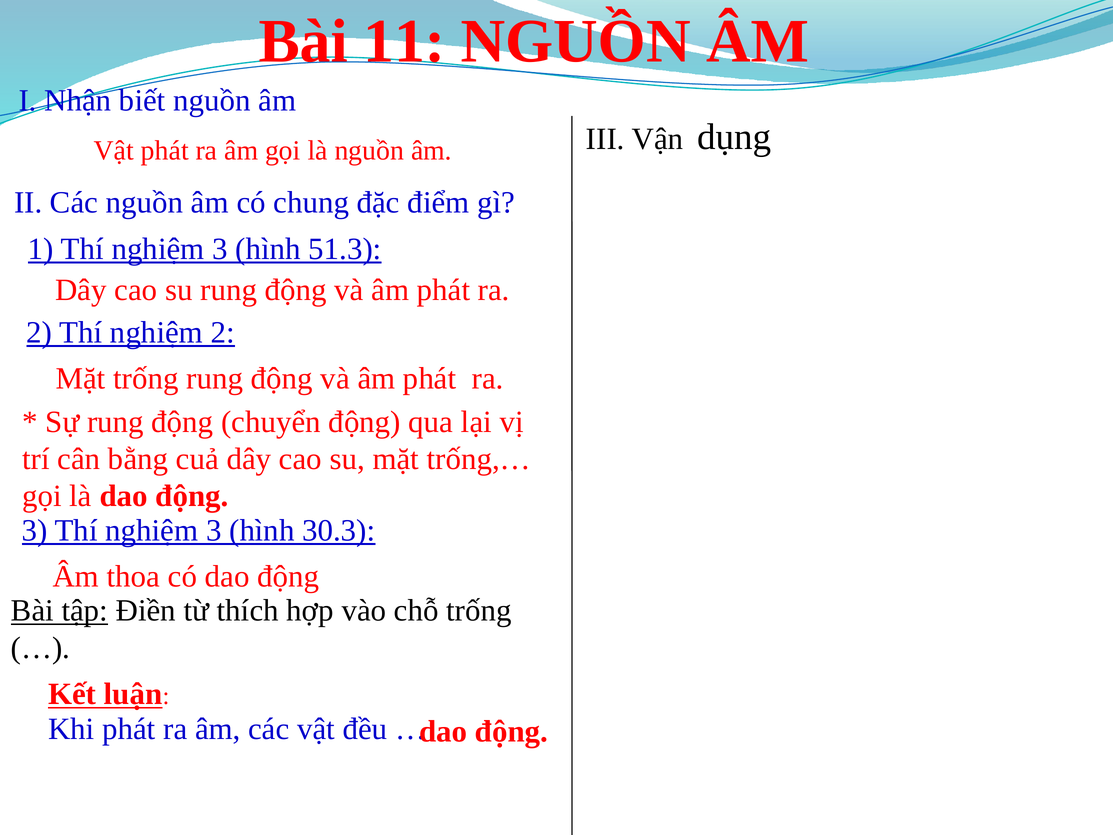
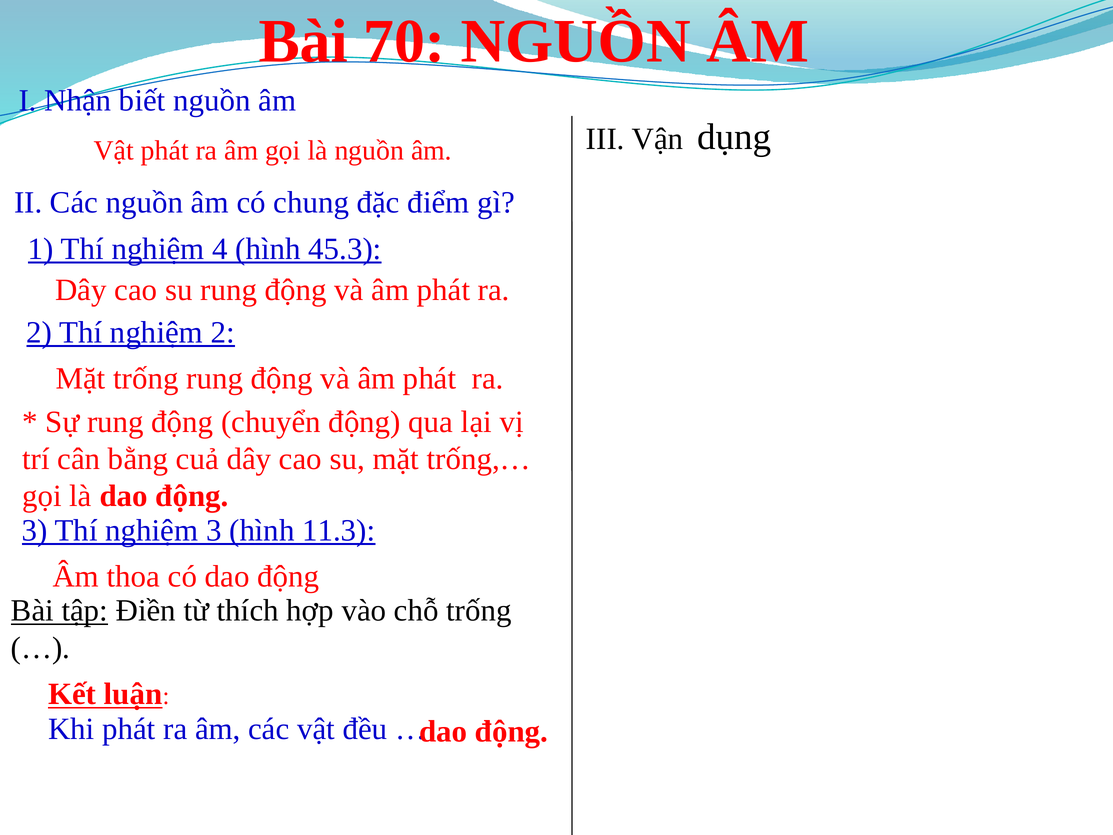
11: 11 -> 70
1 Thí nghiệm 3: 3 -> 4
51.3: 51.3 -> 45.3
30.3: 30.3 -> 11.3
